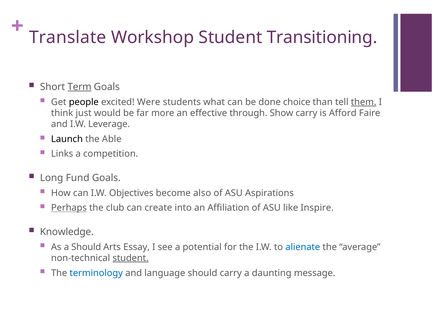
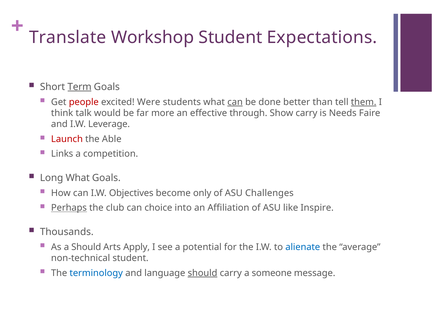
Transitioning: Transitioning -> Expectations
people colour: black -> red
can at (235, 102) underline: none -> present
choice: choice -> better
just: just -> talk
Afford: Afford -> Needs
Launch colour: black -> red
Long Fund: Fund -> What
also: also -> only
Aspirations: Aspirations -> Challenges
create: create -> choice
Knowledge: Knowledge -> Thousands
Essay: Essay -> Apply
student at (131, 258) underline: present -> none
should at (203, 273) underline: none -> present
daunting: daunting -> someone
